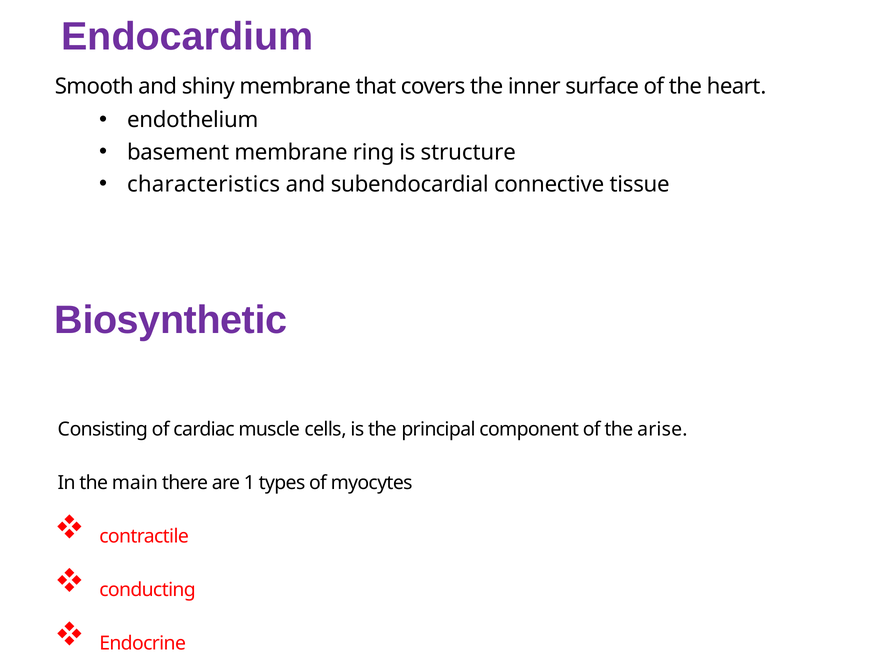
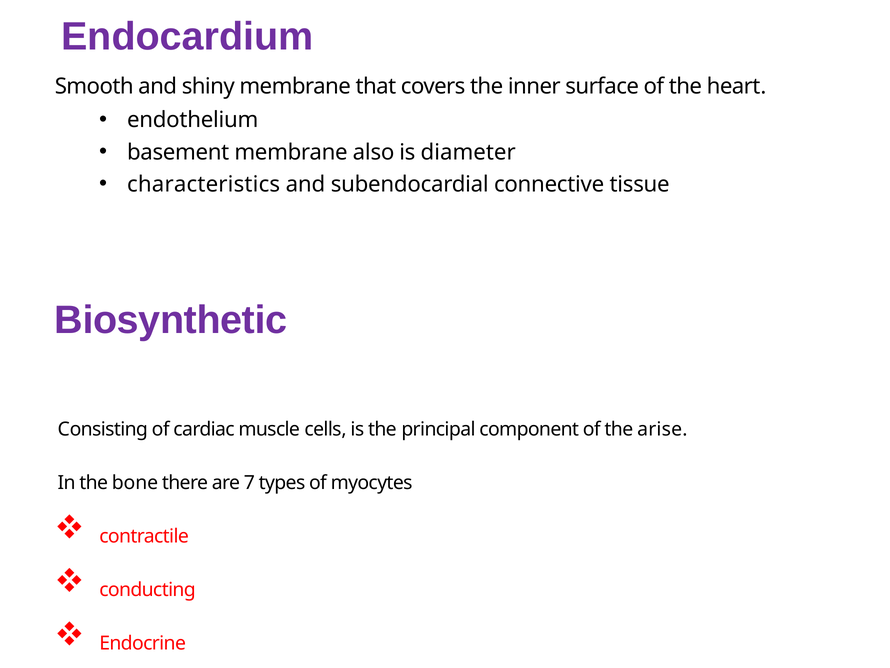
ring: ring -> also
structure: structure -> diameter
main: main -> bone
1: 1 -> 7
